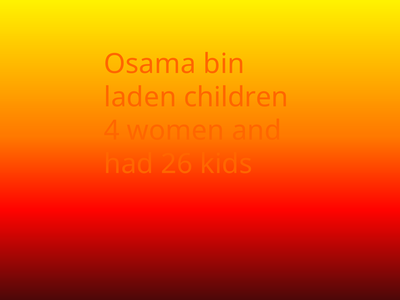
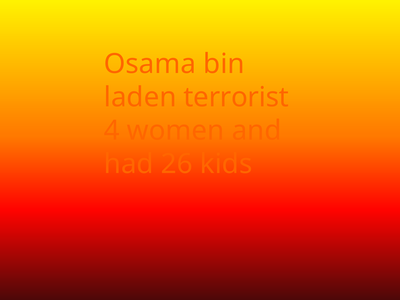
children: children -> terrorist
